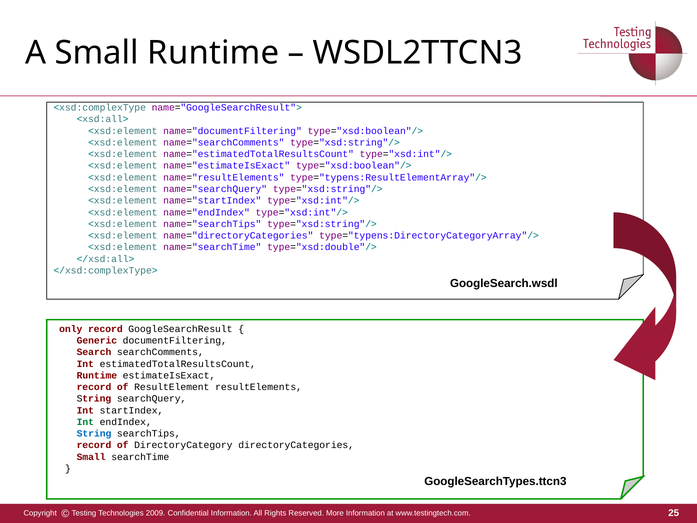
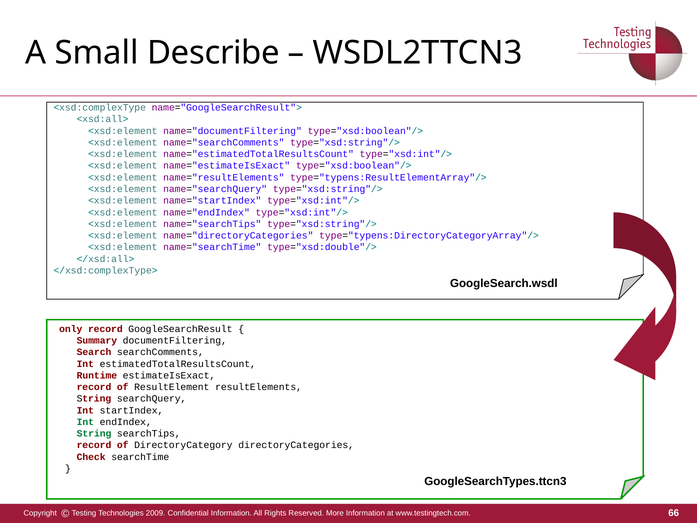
Small Runtime: Runtime -> Describe
Generic: Generic -> Summary
String at (94, 433) colour: blue -> green
Small at (91, 457): Small -> Check
25: 25 -> 66
